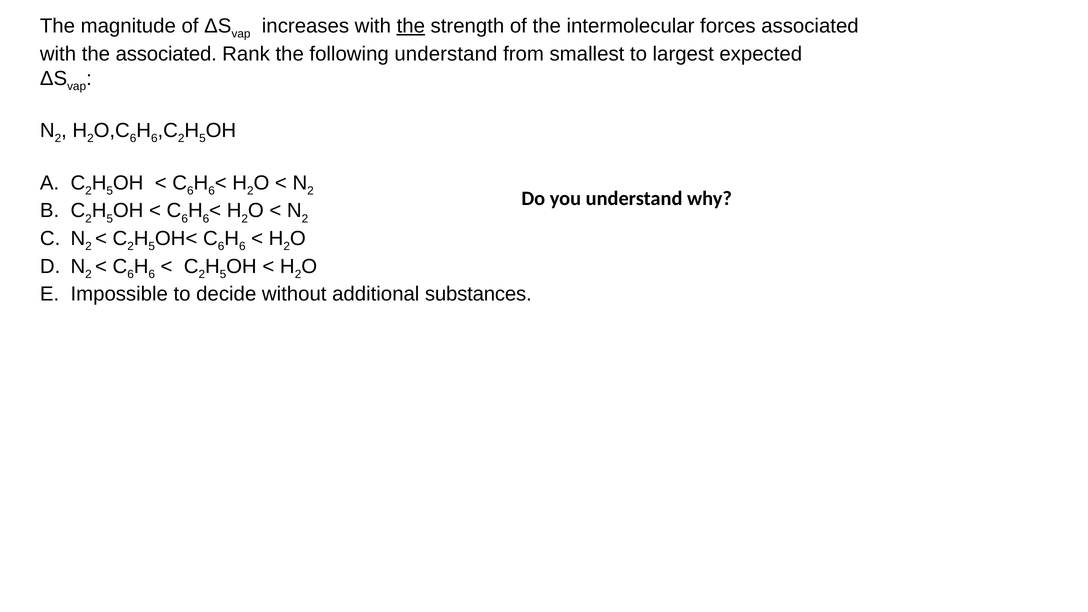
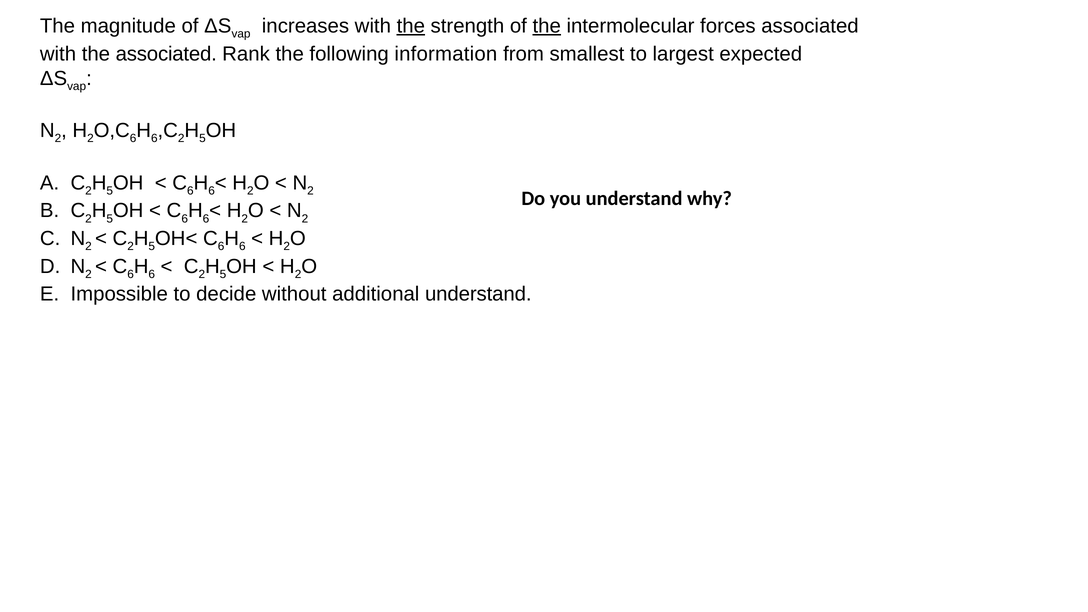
the at (547, 26) underline: none -> present
following understand: understand -> information
additional substances: substances -> understand
